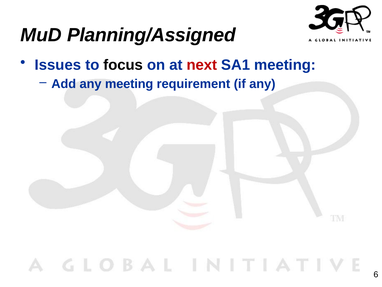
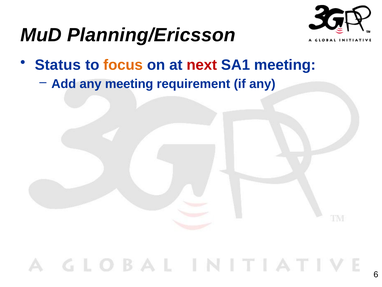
Planning/Assigned: Planning/Assigned -> Planning/Ericsson
Issues: Issues -> Status
focus colour: black -> orange
